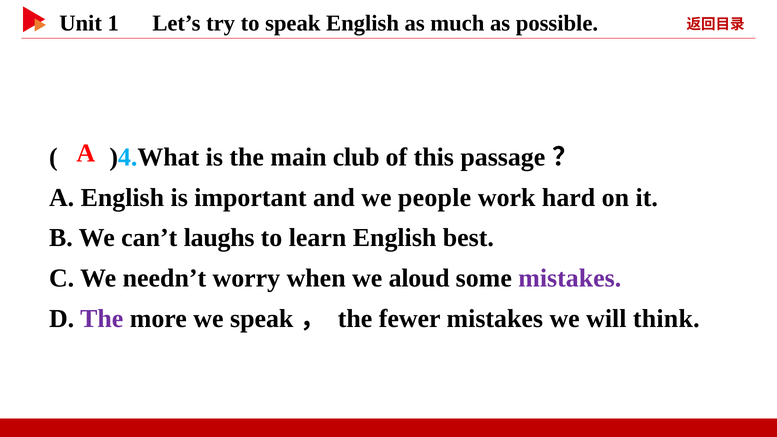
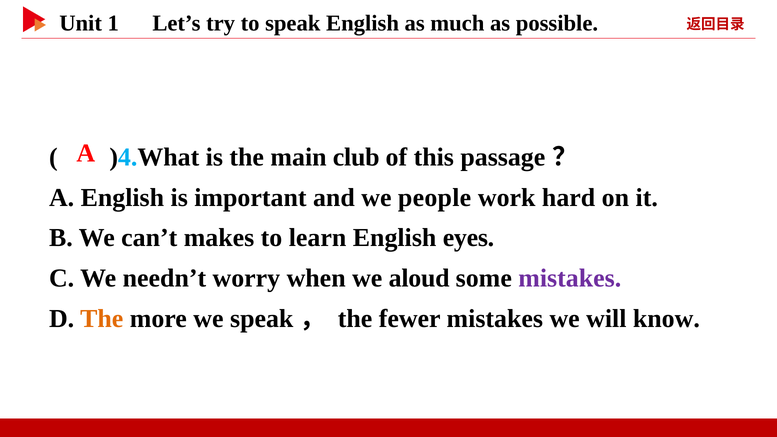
laughs: laughs -> makes
best: best -> eyes
The at (102, 319) colour: purple -> orange
think: think -> know
